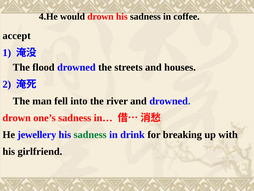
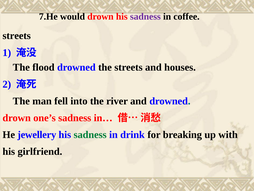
4.He: 4.He -> 7.He
sadness at (145, 17) colour: black -> purple
accept at (17, 36): accept -> streets
